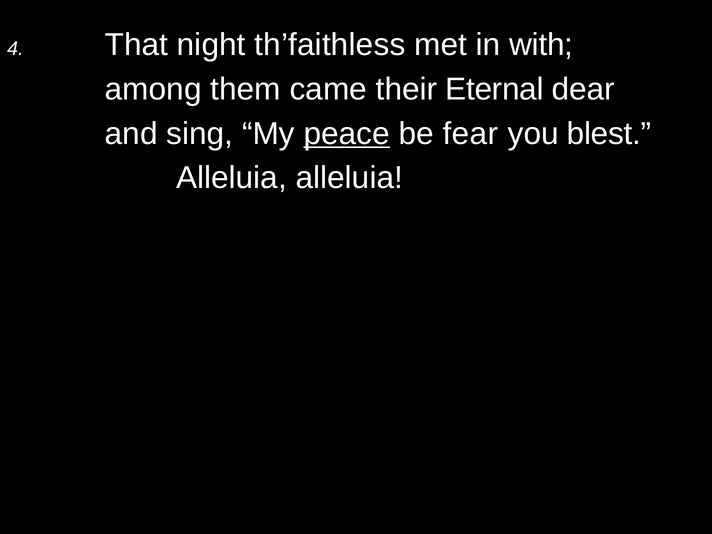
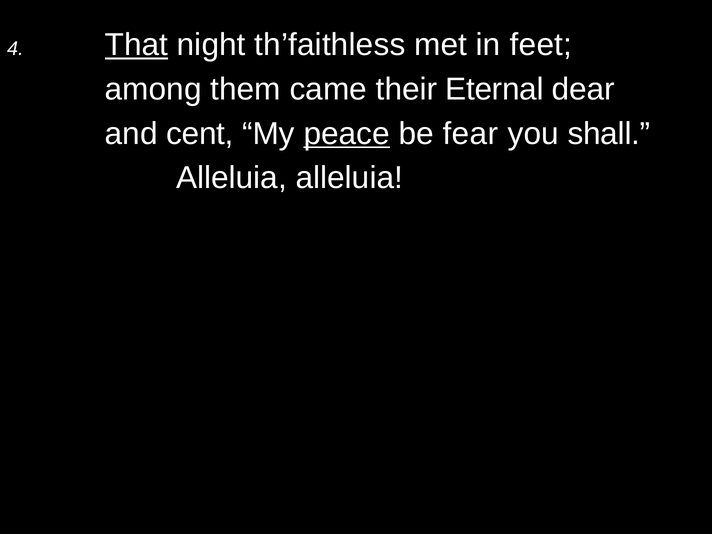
That underline: none -> present
with: with -> feet
sing: sing -> cent
blest: blest -> shall
